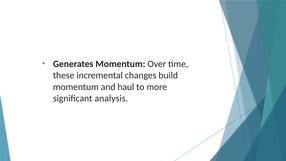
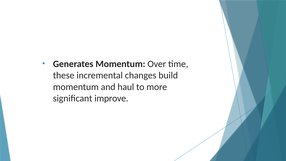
analysis: analysis -> improve
